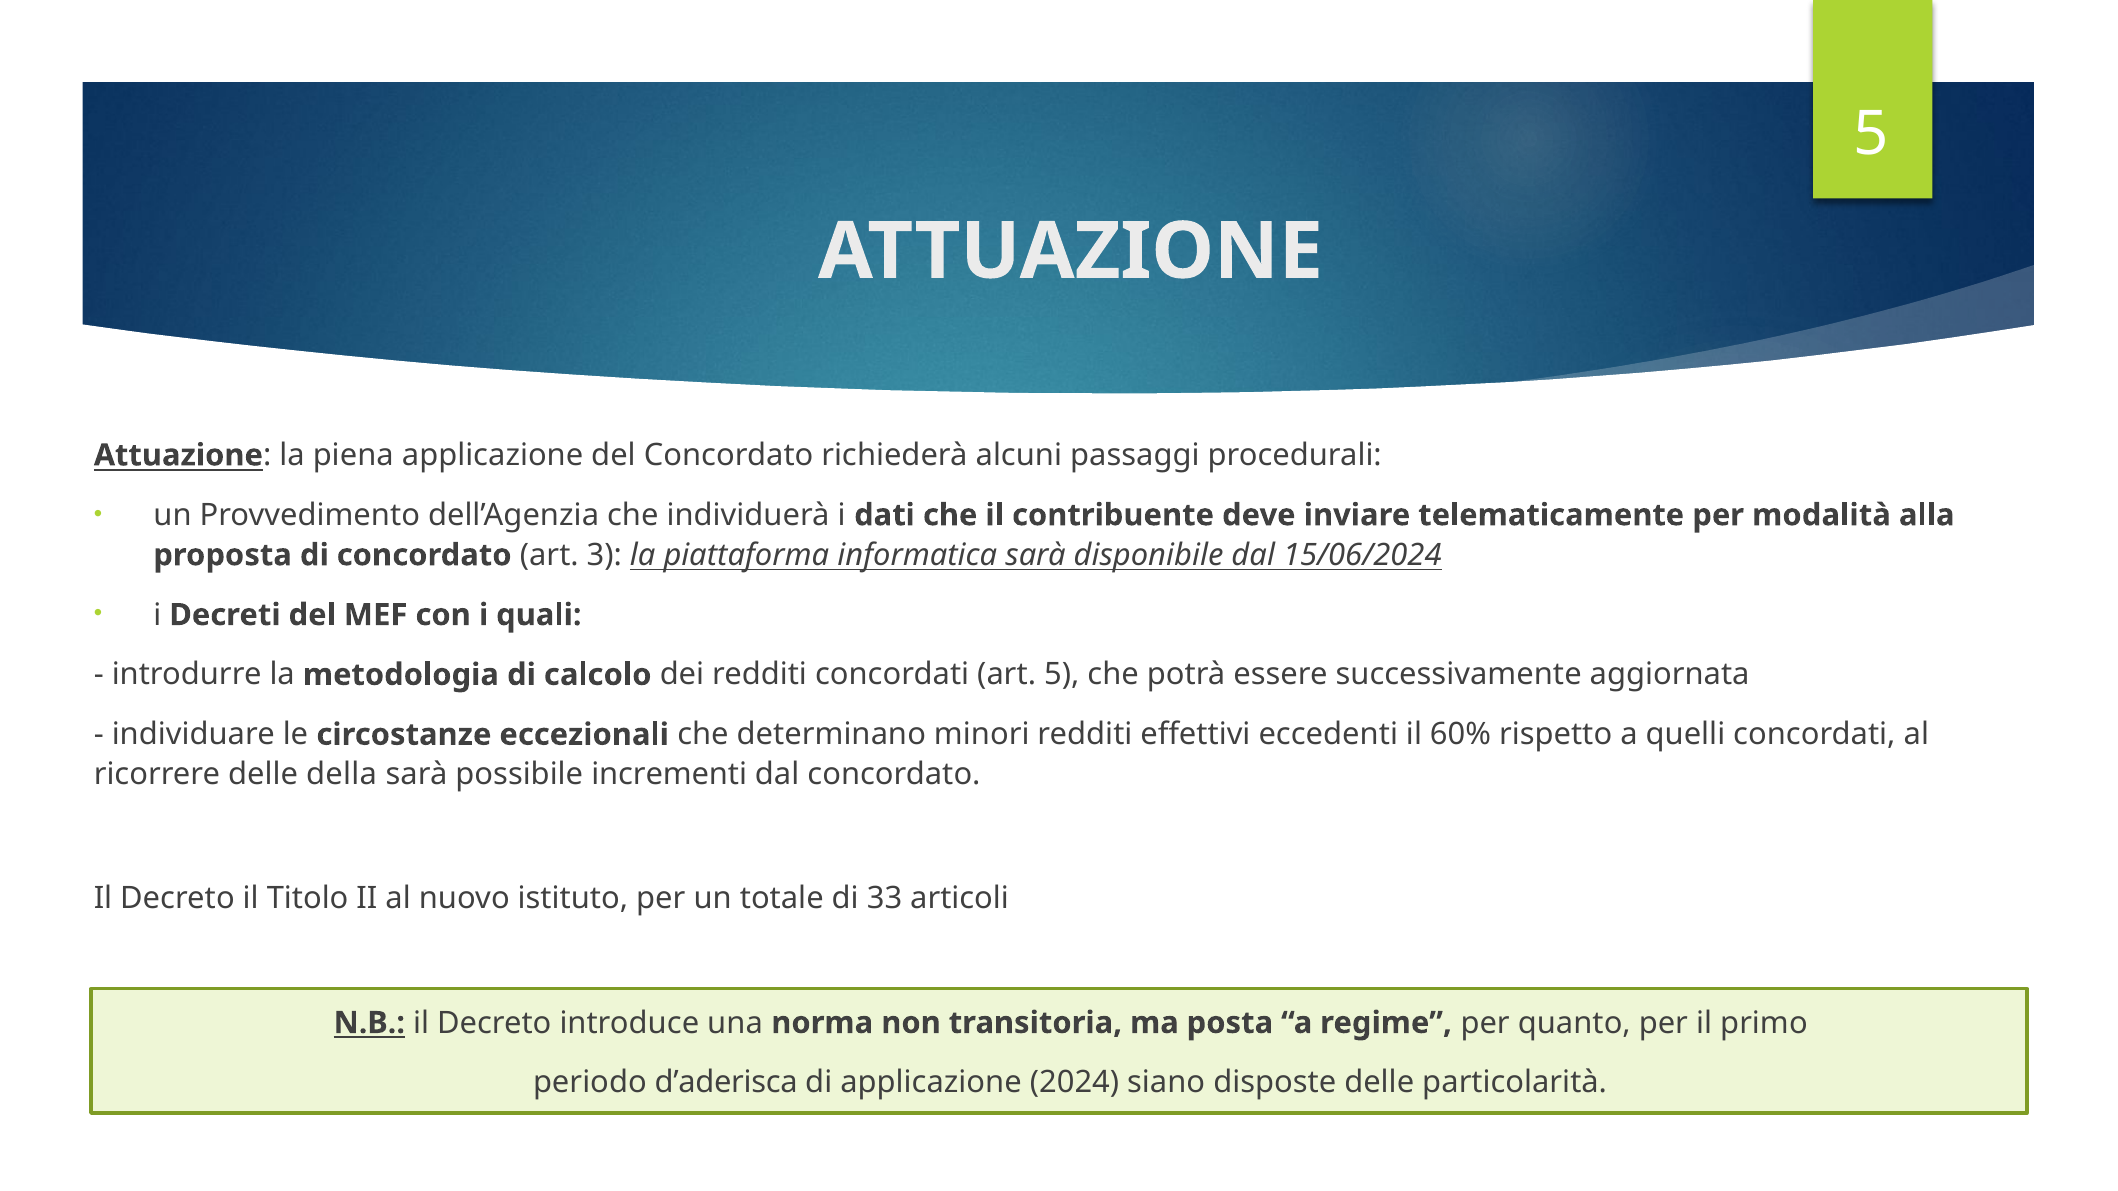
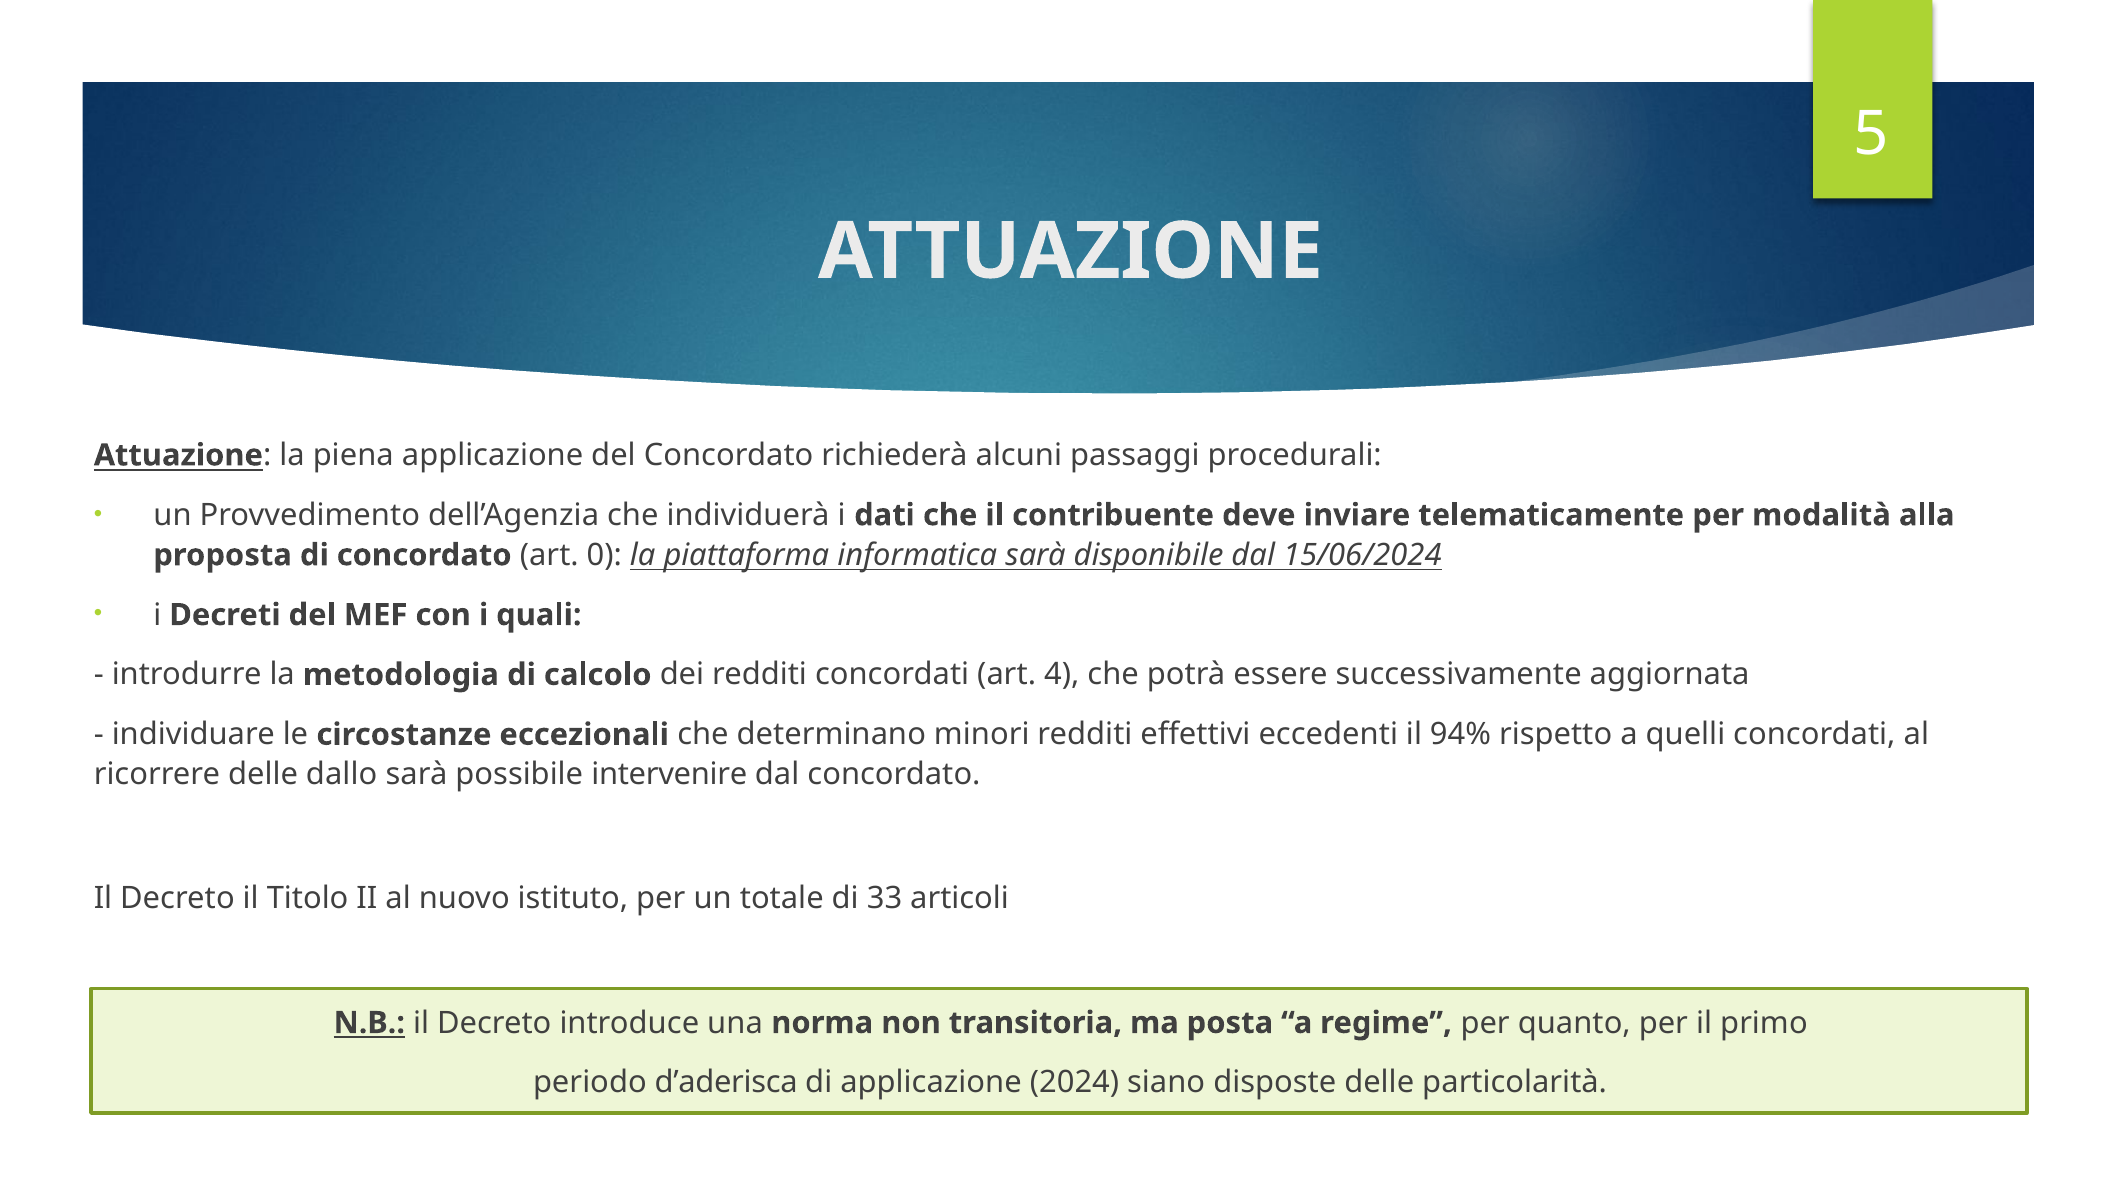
3: 3 -> 0
art 5: 5 -> 4
60%: 60% -> 94%
della: della -> dallo
incrementi: incrementi -> intervenire
